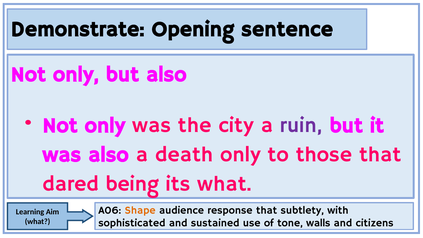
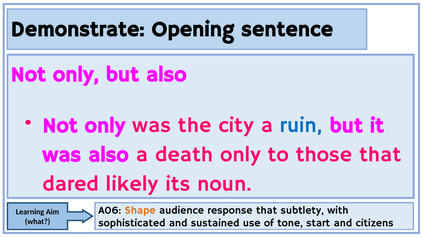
ruin colour: purple -> blue
being: being -> likely
its what: what -> noun
walls: walls -> start
